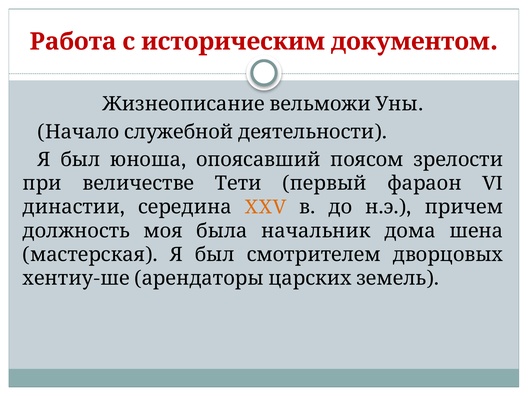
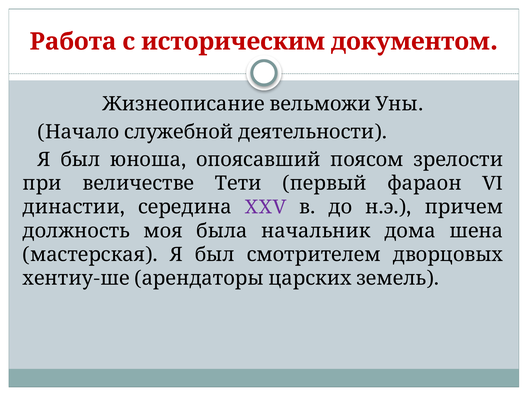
XXV colour: orange -> purple
